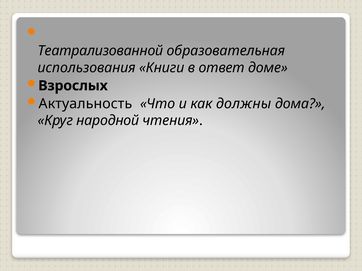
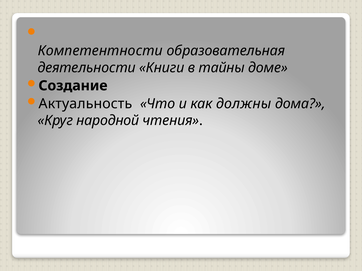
Театрализованной: Театрализованной -> Компетентности
использования: использования -> деятельности
ответ: ответ -> тайны
Взрослых: Взрослых -> Создание
